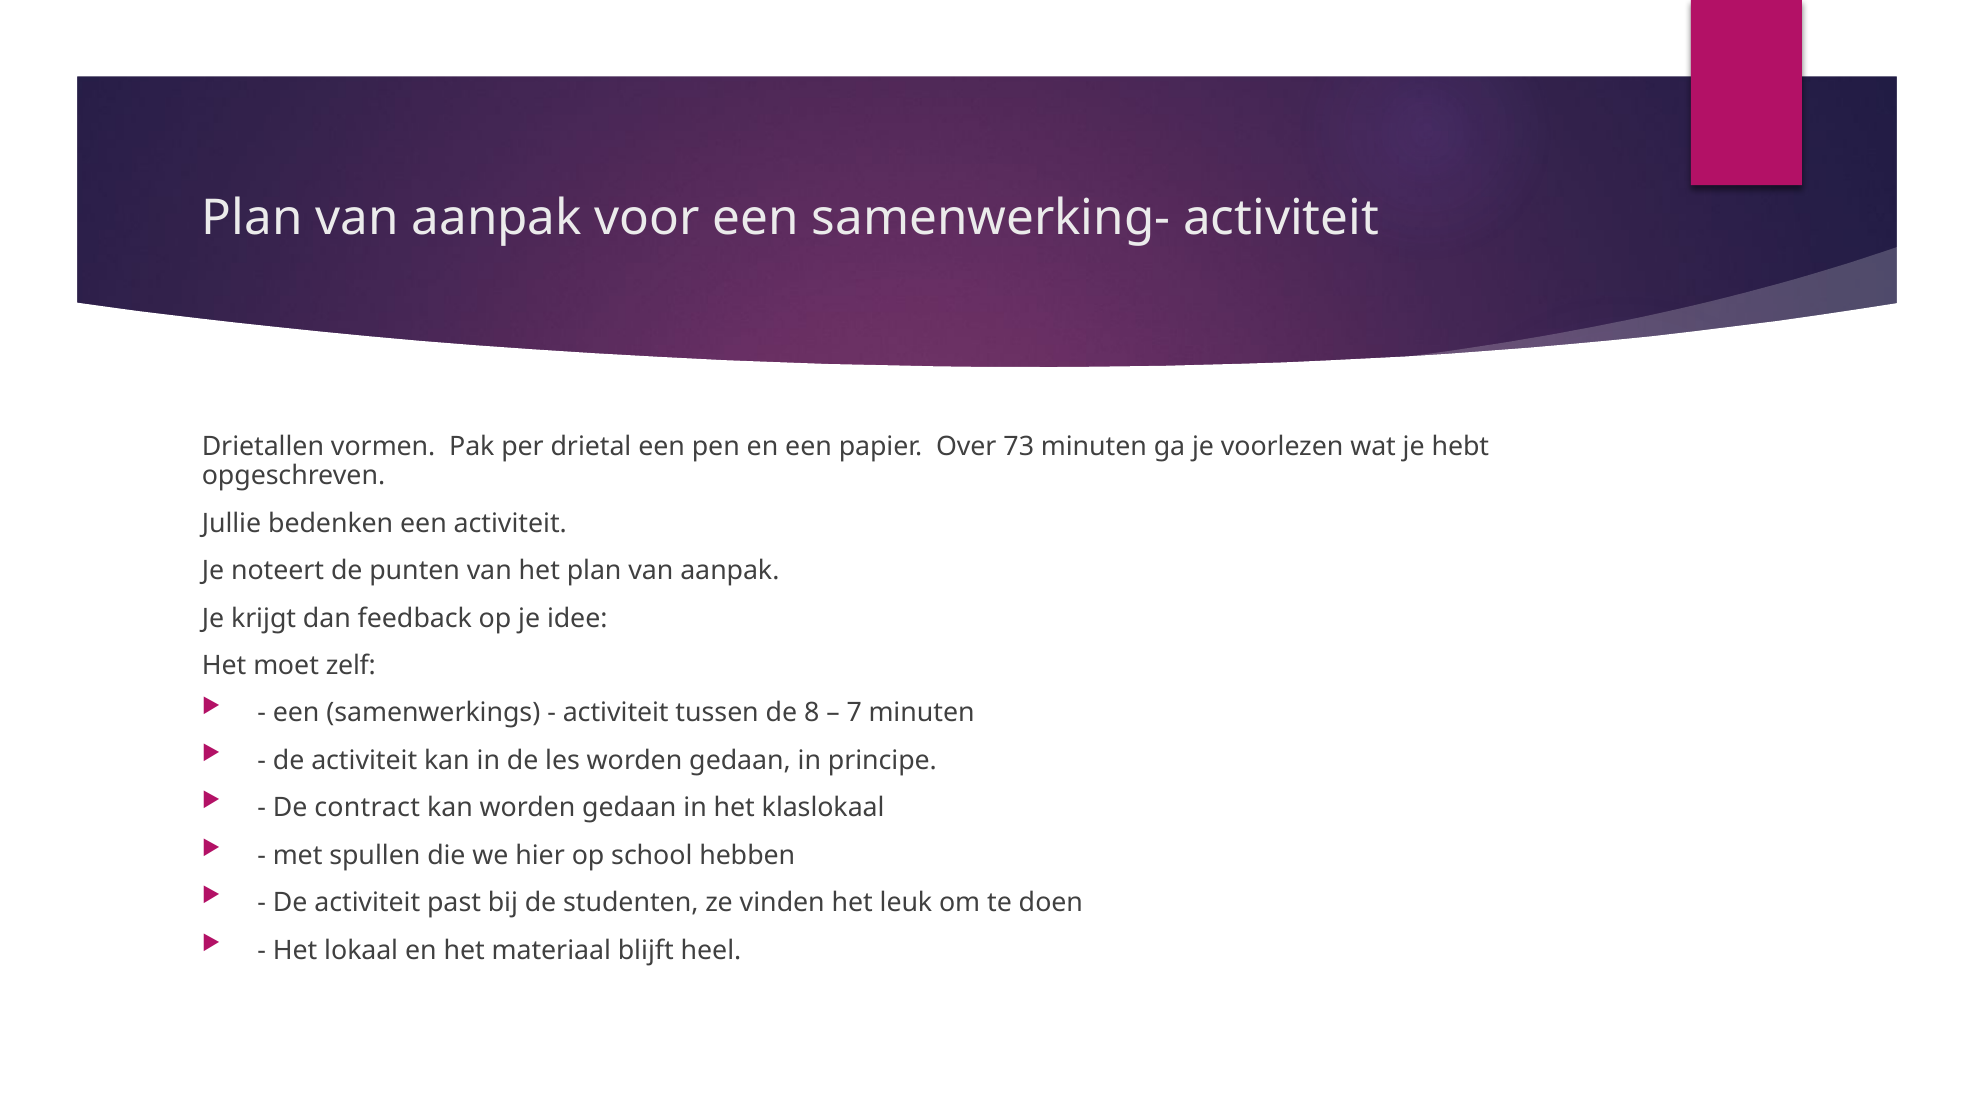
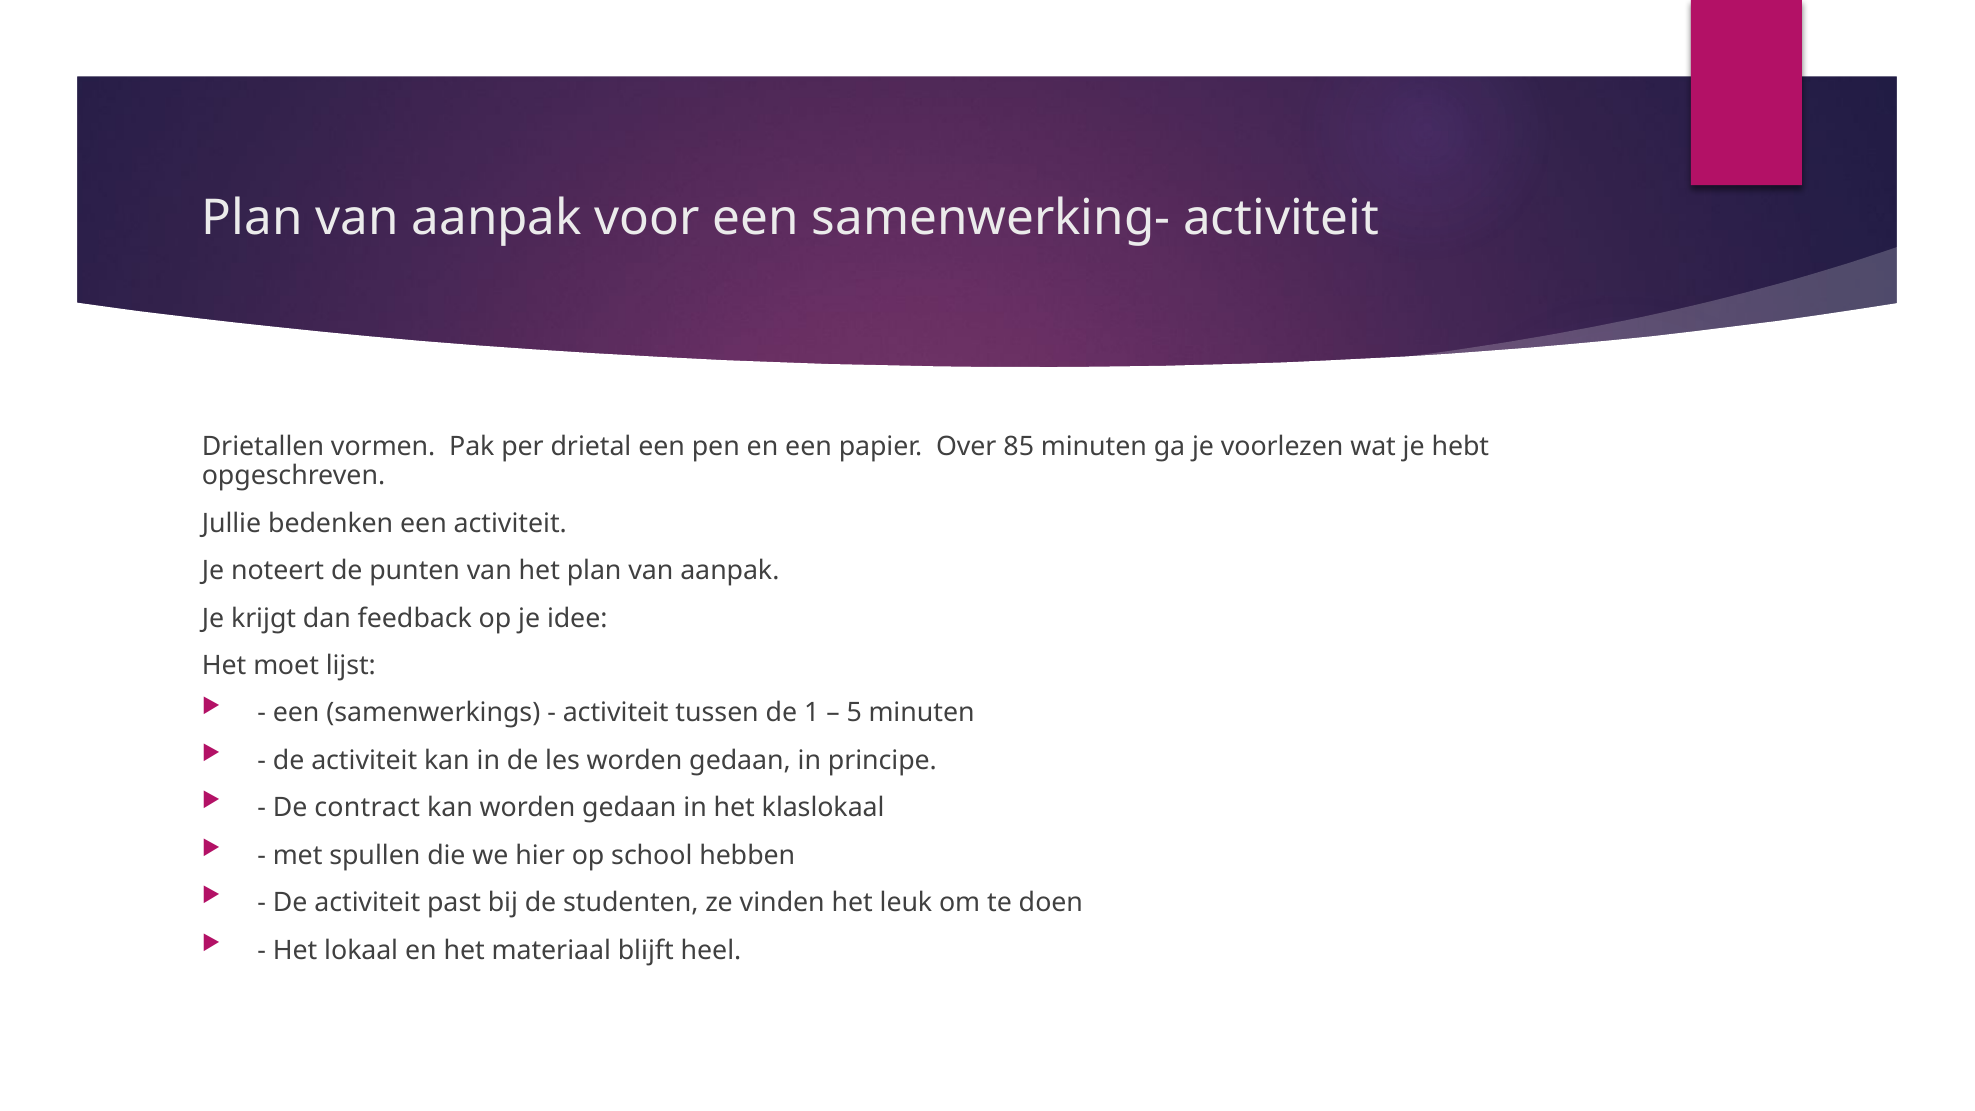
73: 73 -> 85
zelf: zelf -> lijst
8: 8 -> 1
7: 7 -> 5
